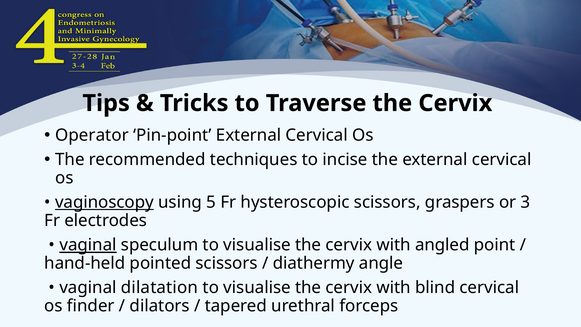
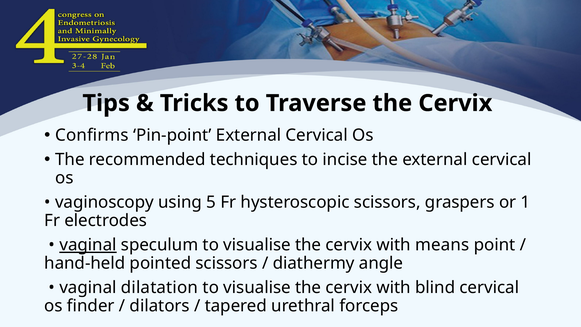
Operator: Operator -> Confirms
vaginoscopy underline: present -> none
3: 3 -> 1
angled: angled -> means
